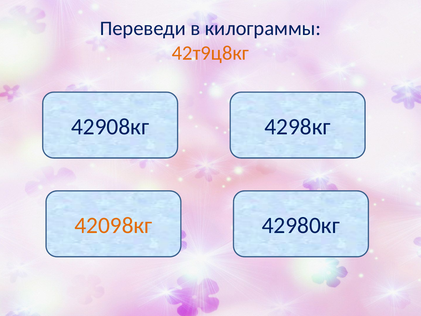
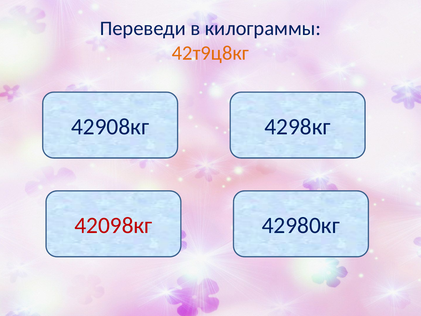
42098кг colour: orange -> red
